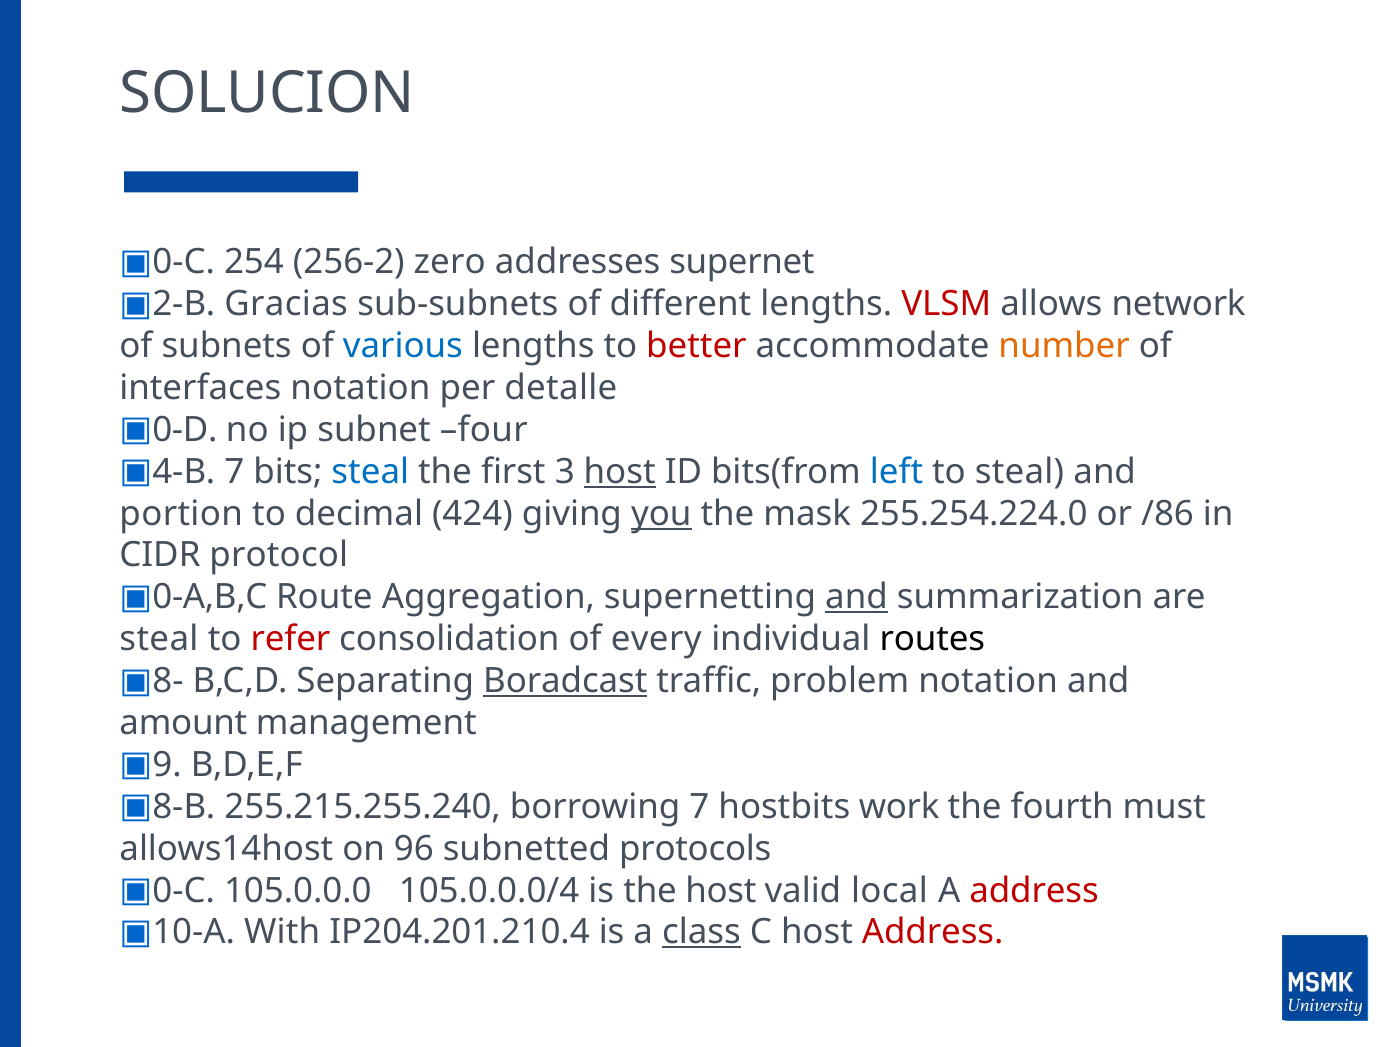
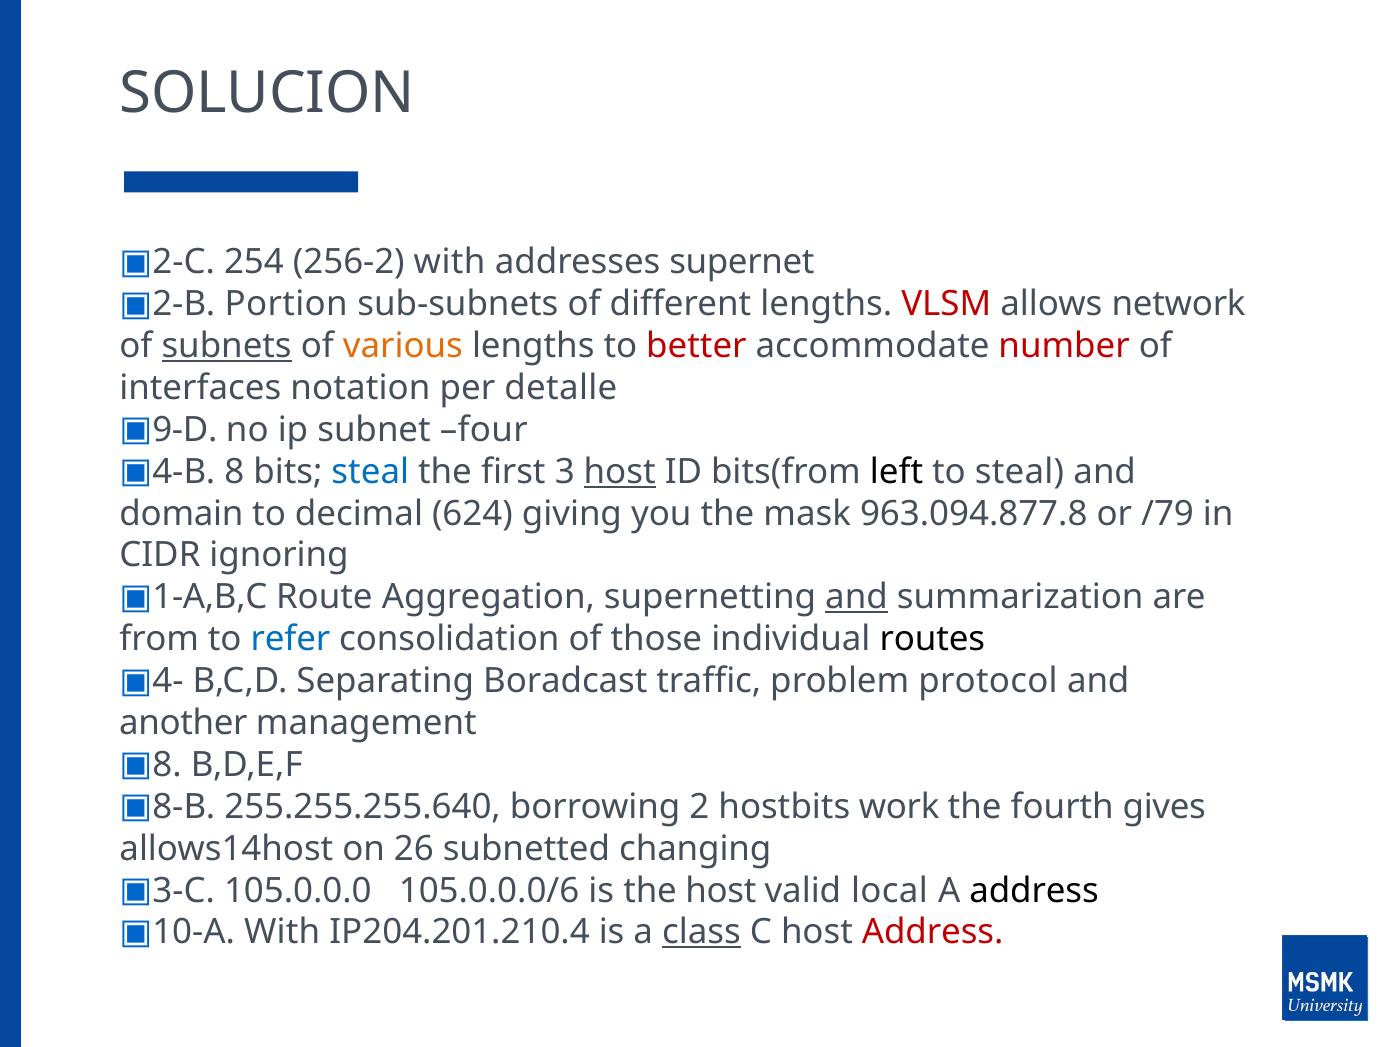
0-C at (184, 262): 0-C -> 2-C
256-2 zero: zero -> with
Gracias: Gracias -> Portion
subnets underline: none -> present
various colour: blue -> orange
number colour: orange -> red
0-D: 0-D -> 9-D
4-B 7: 7 -> 8
left colour: blue -> black
portion: portion -> domain
424: 424 -> 624
you underline: present -> none
255.254.224.0: 255.254.224.0 -> 963.094.877.8
/86: /86 -> /79
protocol: protocol -> ignoring
0-A,B,C: 0-A,B,C -> 1-A,B,C
steal at (159, 639): steal -> from
refer colour: red -> blue
every: every -> those
8-: 8- -> 4-
Boradcast underline: present -> none
problem notation: notation -> protocol
amount: amount -> another
9 at (167, 765): 9 -> 8
255.215.255.240: 255.215.255.240 -> 255.255.255.640
borrowing 7: 7 -> 2
must: must -> gives
96: 96 -> 26
protocols: protocols -> changing
0-C at (184, 890): 0-C -> 3-C
105.0.0.0/4: 105.0.0.0/4 -> 105.0.0.0/6
address at (1034, 890) colour: red -> black
